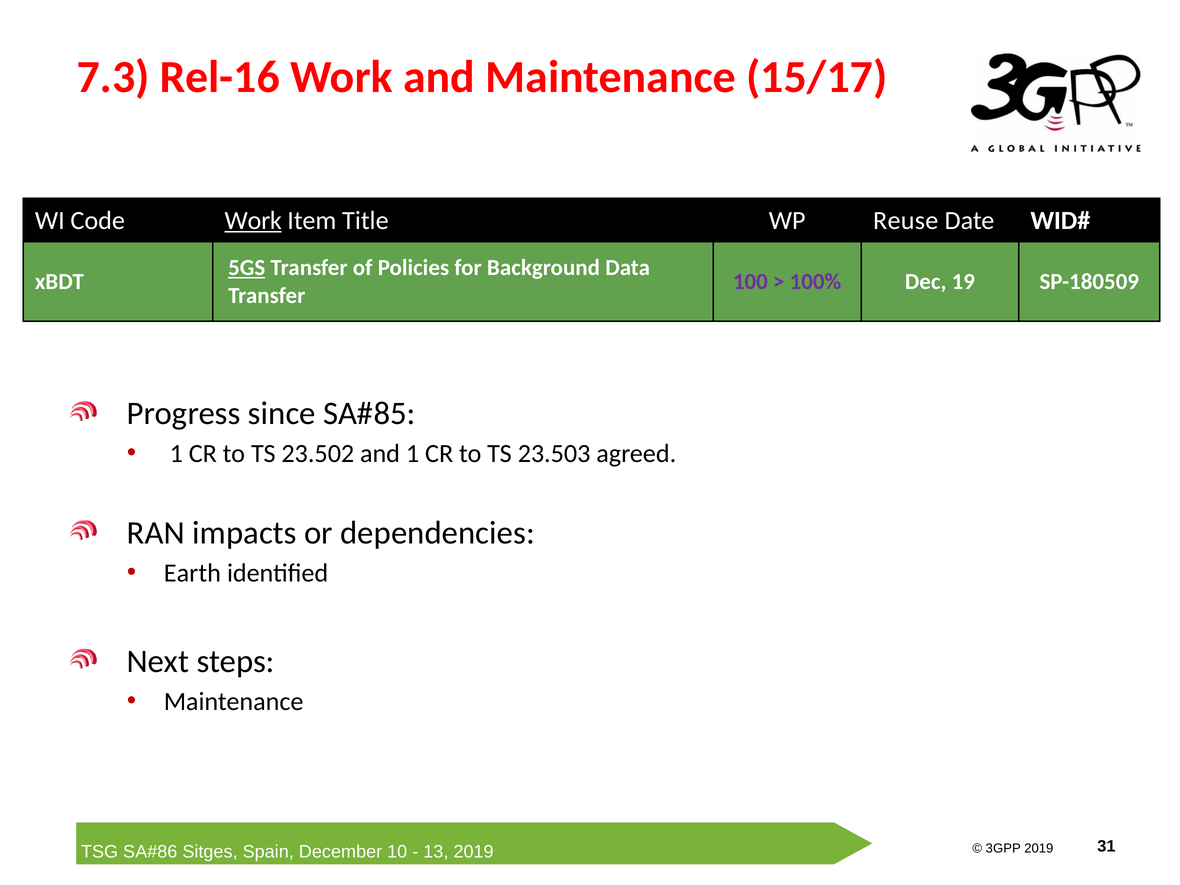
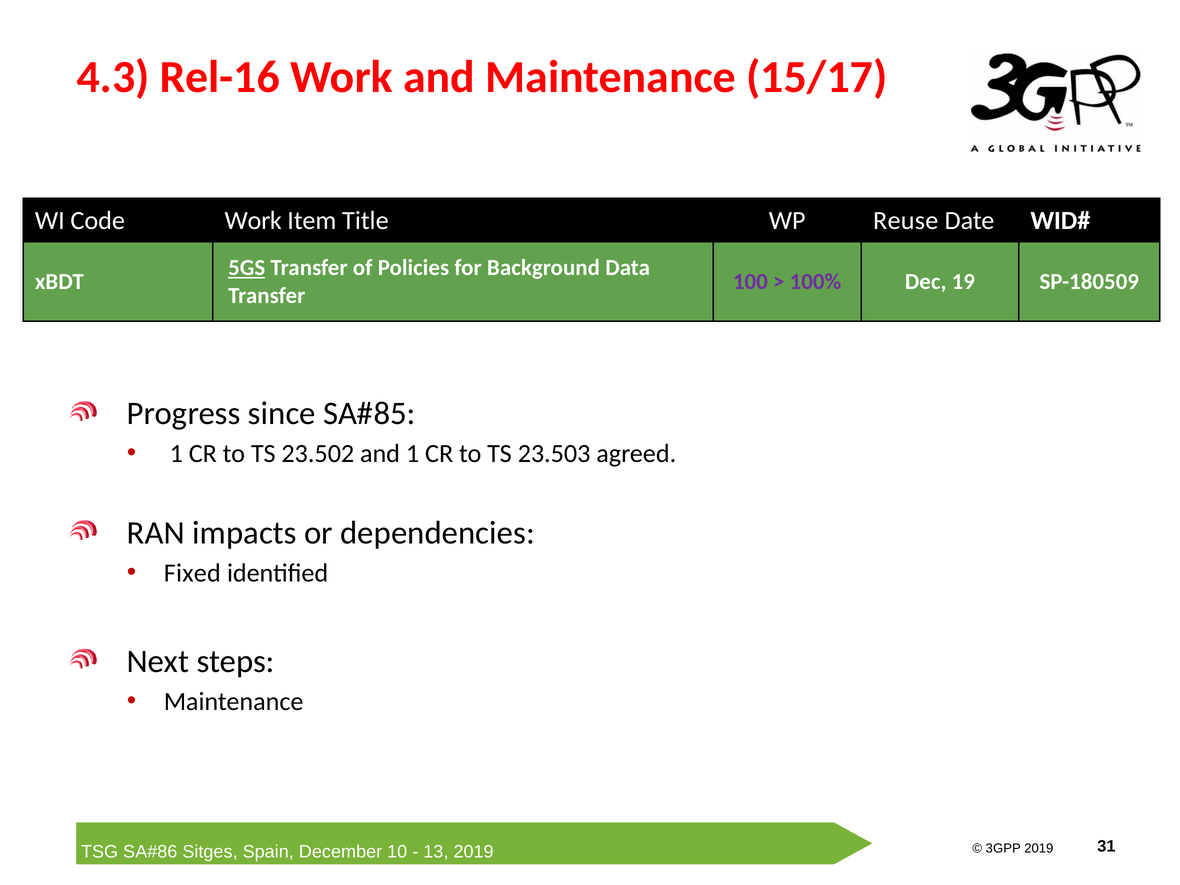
7.3: 7.3 -> 4.3
Work at (253, 220) underline: present -> none
Earth: Earth -> Fixed
